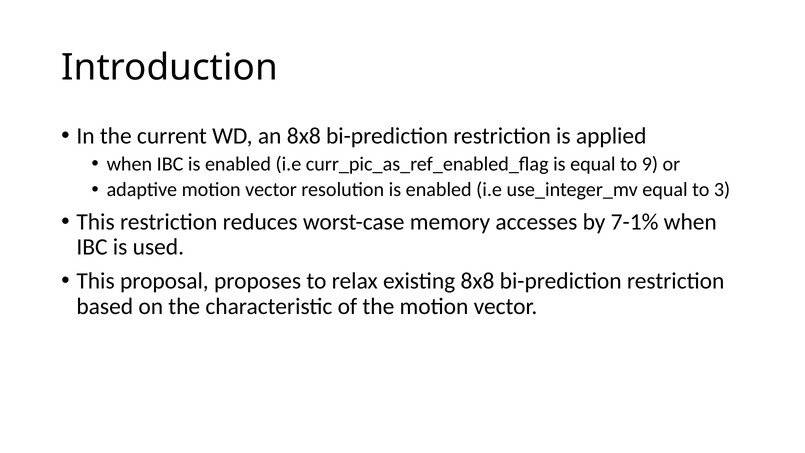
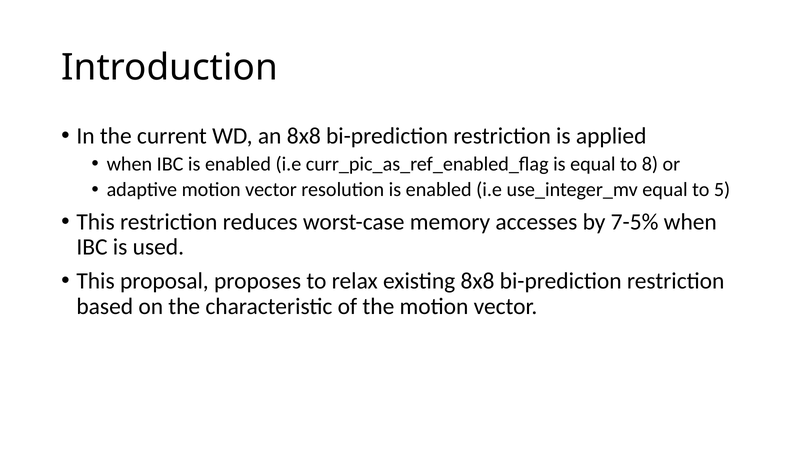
9: 9 -> 8
3: 3 -> 5
7-1%: 7-1% -> 7-5%
